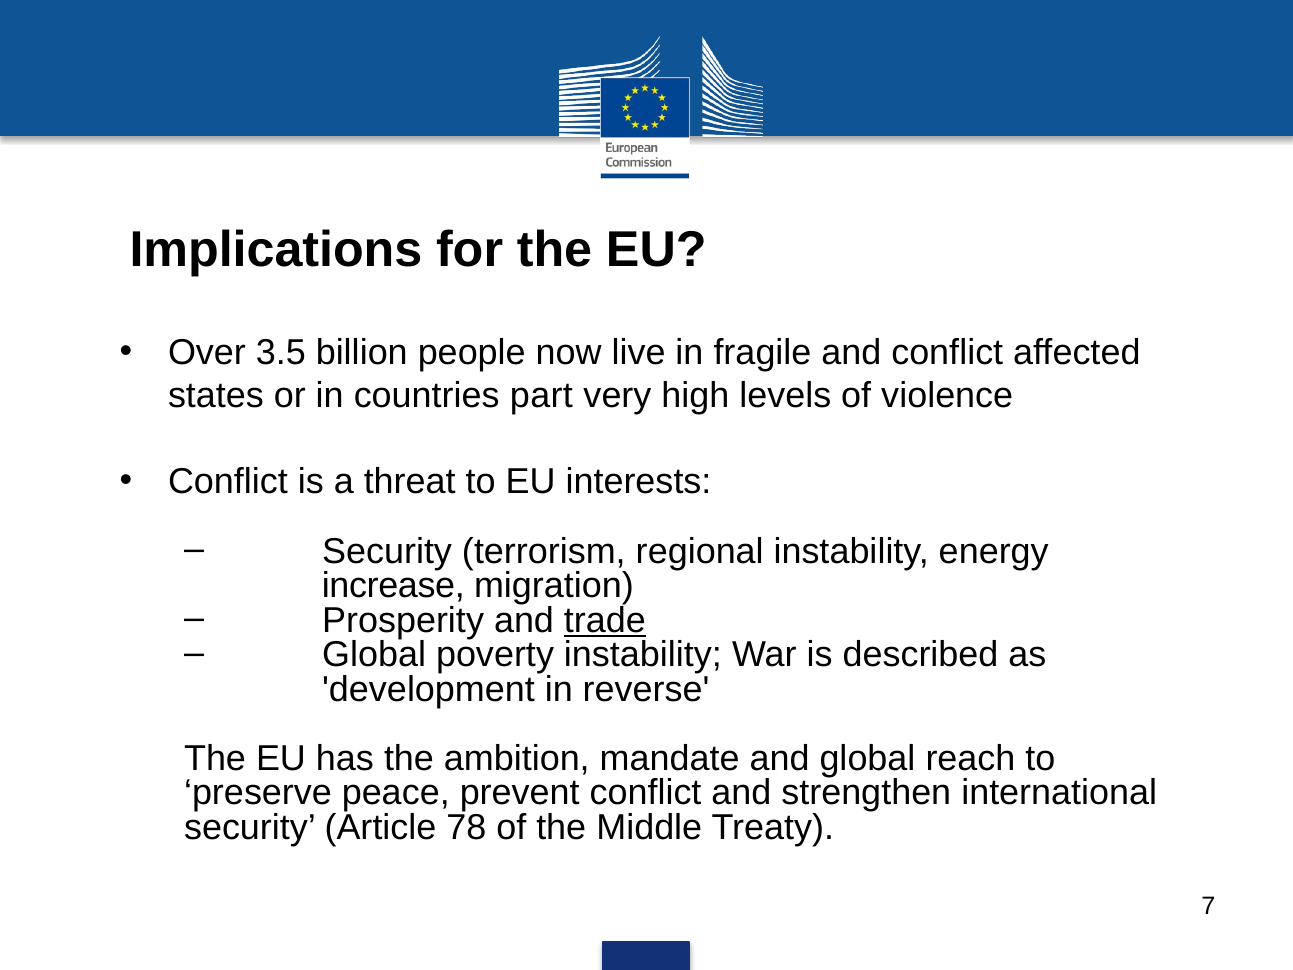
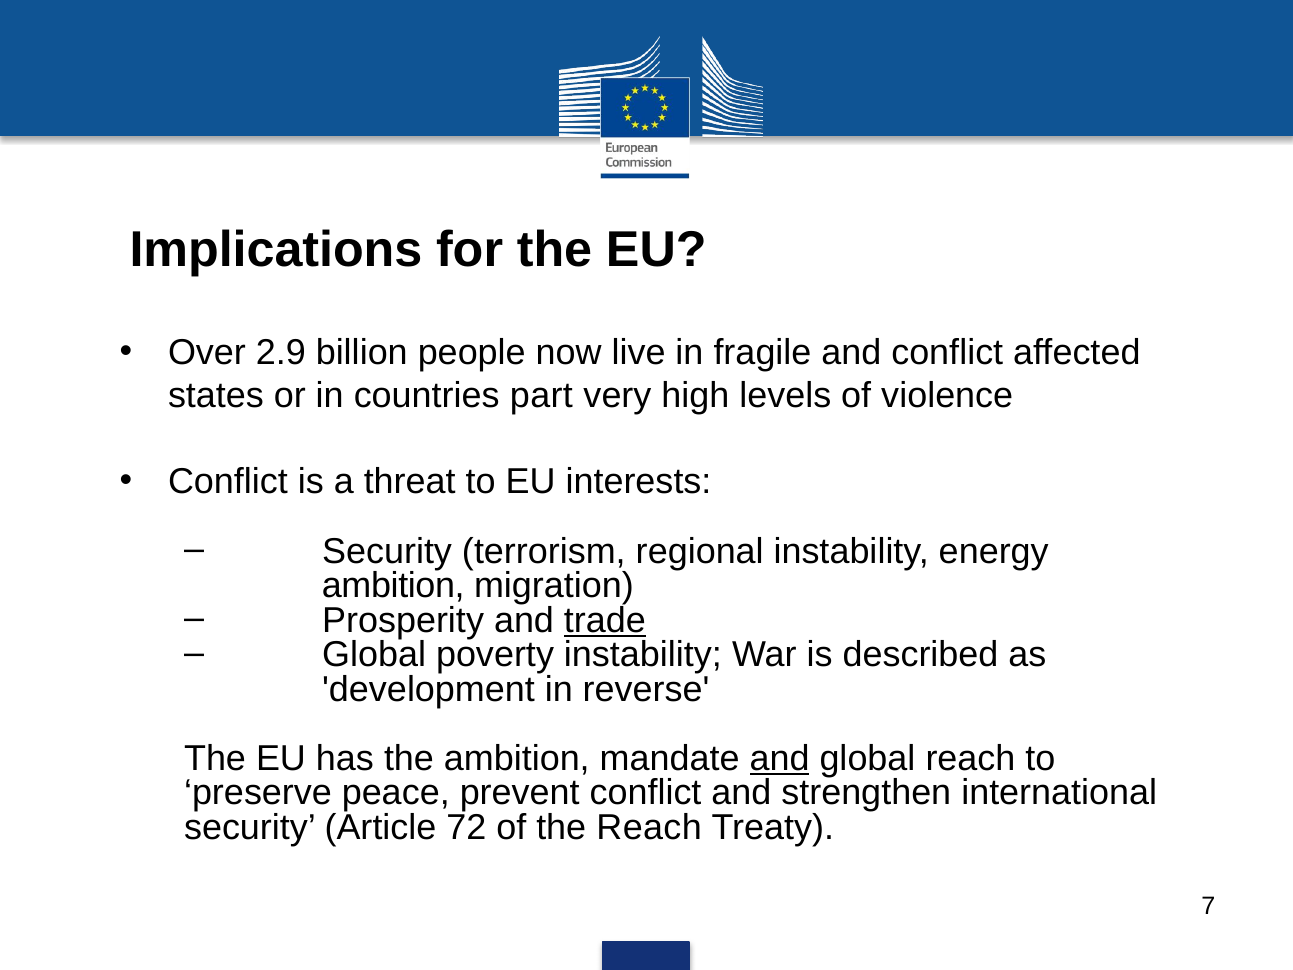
3.5: 3.5 -> 2.9
increase at (393, 586): increase -> ambition
and at (780, 758) underline: none -> present
78: 78 -> 72
the Middle: Middle -> Reach
